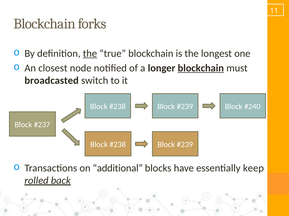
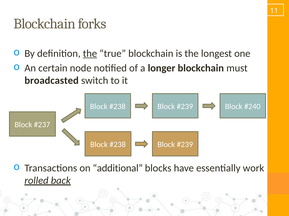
closest: closest -> certain
blockchain at (201, 68) underline: present -> none
keep: keep -> work
